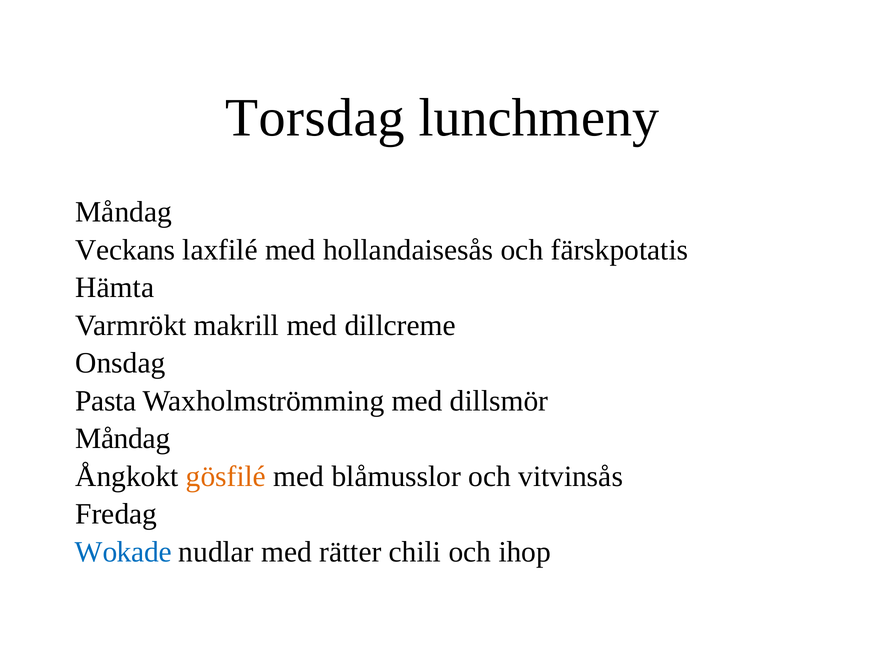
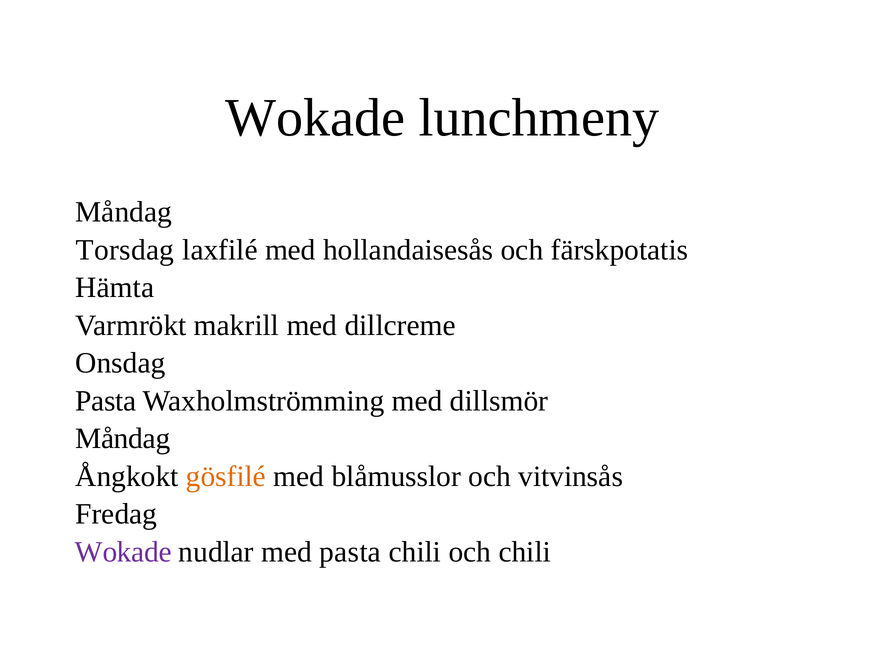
Torsdag at (315, 118): Torsdag -> Wokade
Veckans: Veckans -> Torsdag
Wokade at (123, 552) colour: blue -> purple
med rätter: rätter -> pasta
och ihop: ihop -> chili
